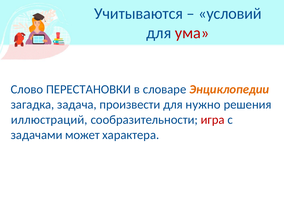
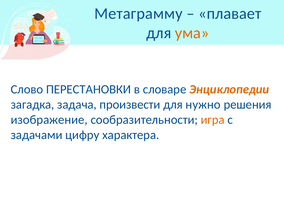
Учитываются: Учитываются -> Метаграмму
условий: условий -> плавает
ума colour: red -> orange
иллюстраций: иллюстраций -> изображение
игра colour: red -> orange
может: может -> цифру
